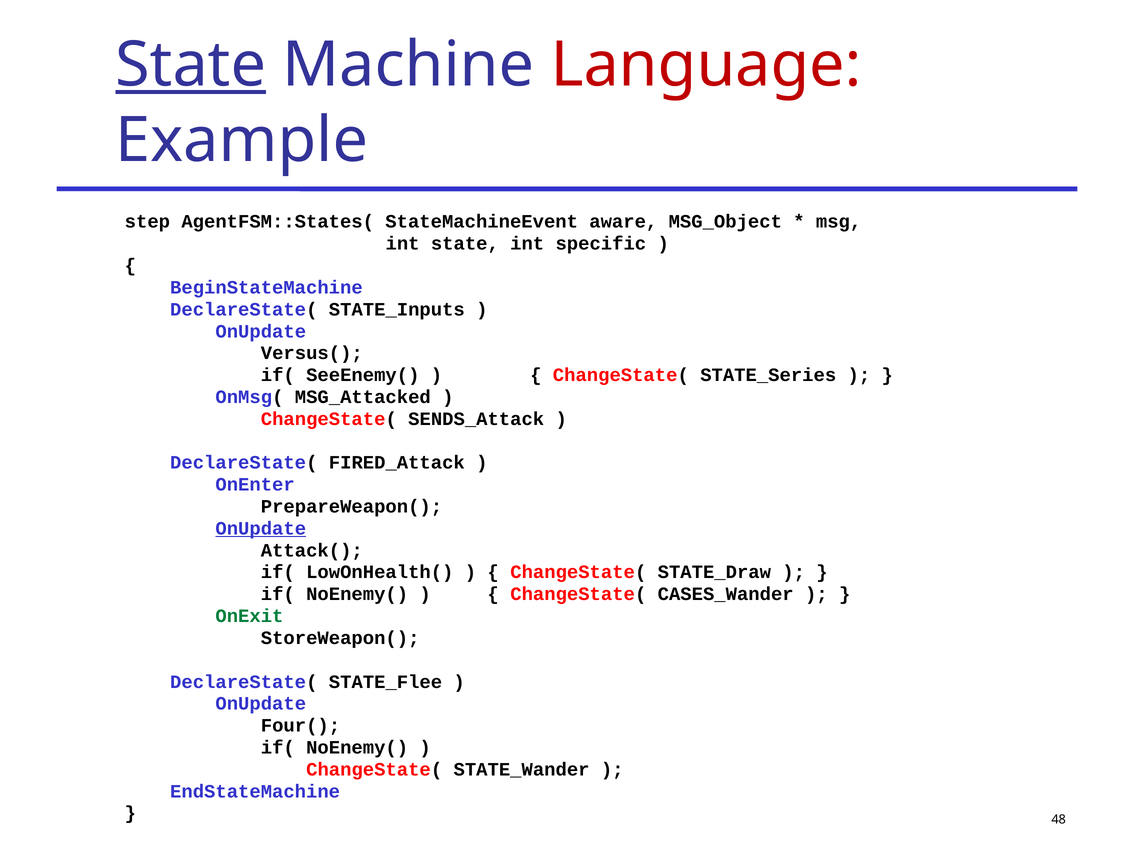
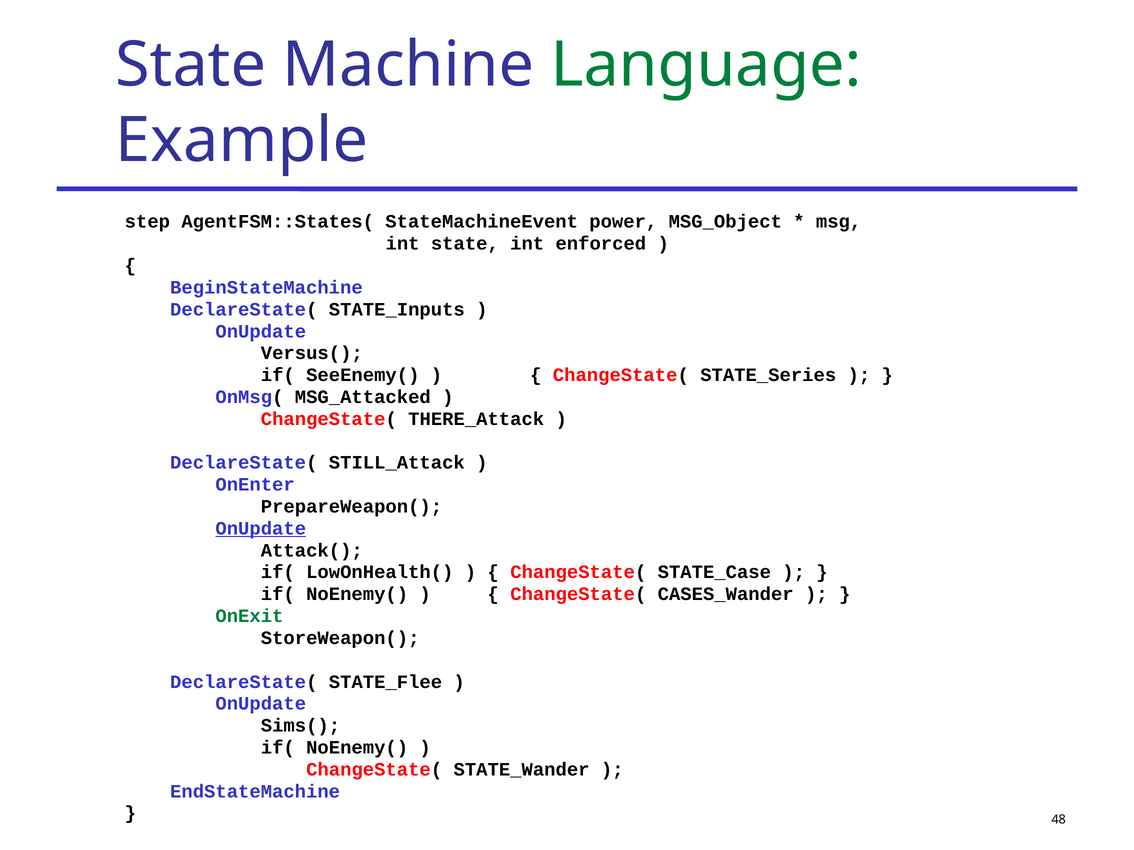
State at (191, 65) underline: present -> none
Language colour: red -> green
aware: aware -> power
specific: specific -> enforced
SENDS_Attack: SENDS_Attack -> THERE_Attack
FIRED_Attack: FIRED_Attack -> STILL_Attack
STATE_Draw: STATE_Draw -> STATE_Case
Four(: Four( -> Sims(
